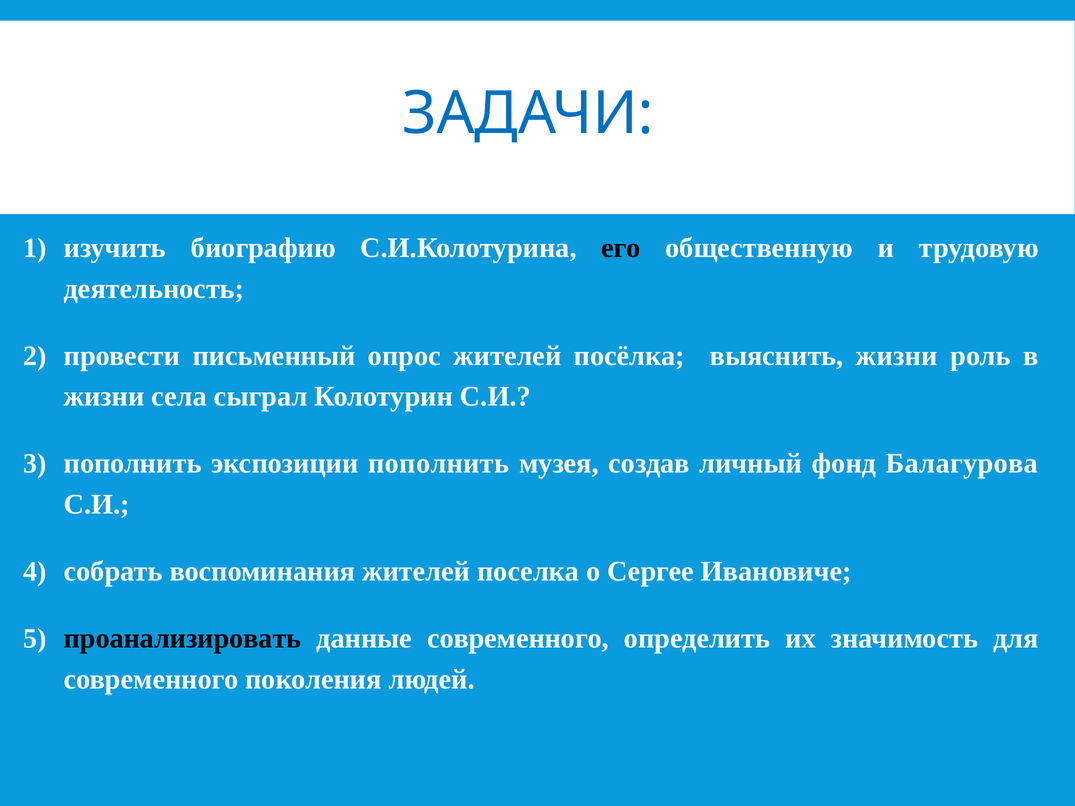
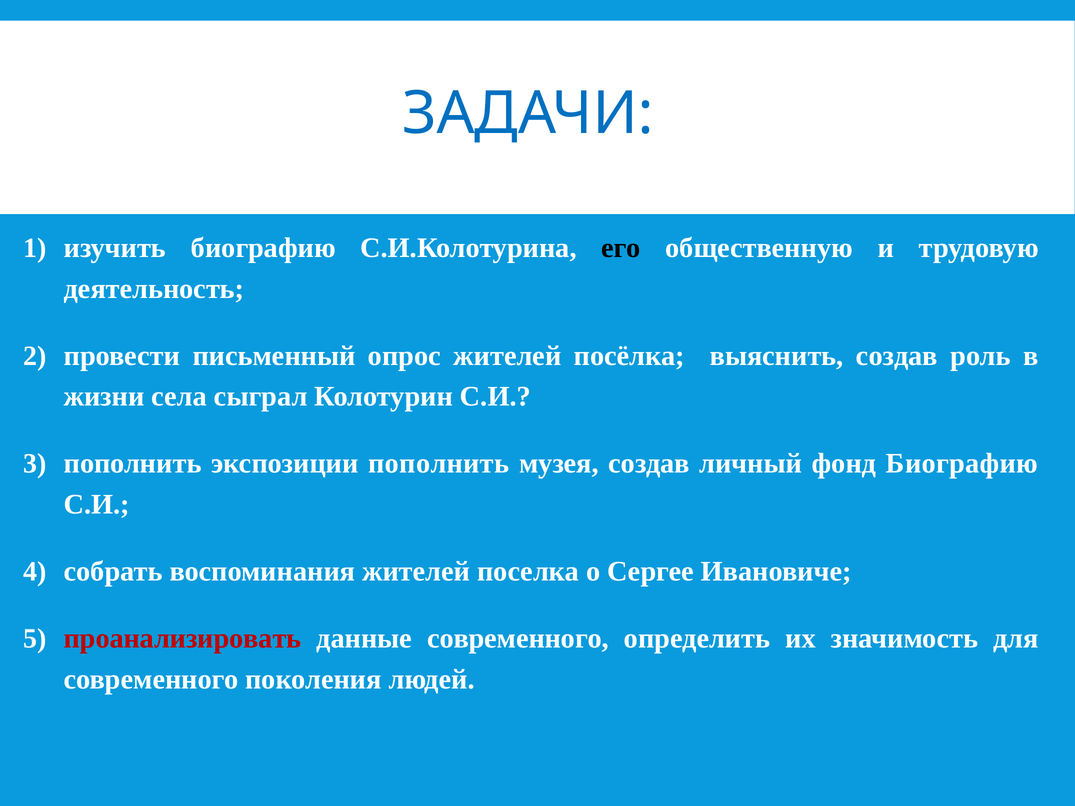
выяснить жизни: жизни -> создав
фонд Балагурова: Балагурова -> Биографию
проанализировать colour: black -> red
